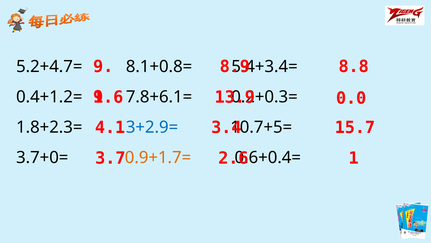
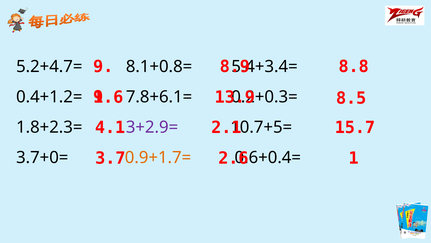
0.0: 0.0 -> 8.5
3.4: 3.4 -> 2.1
3+2.9= colour: blue -> purple
